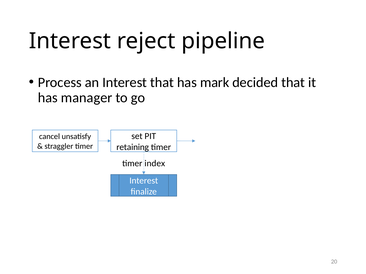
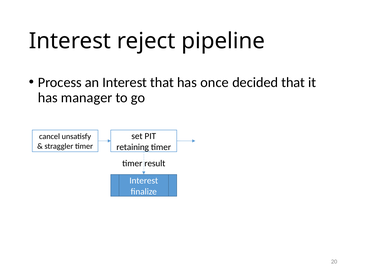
mark: mark -> once
index: index -> result
